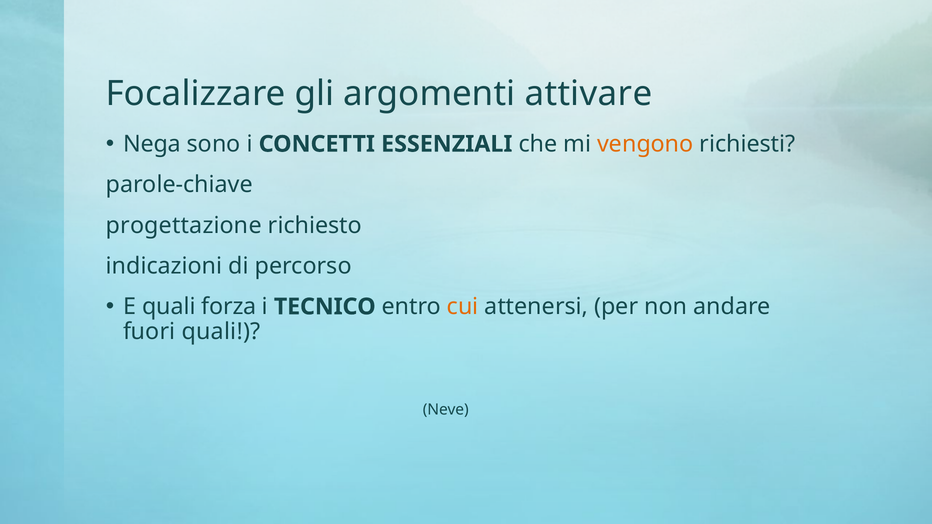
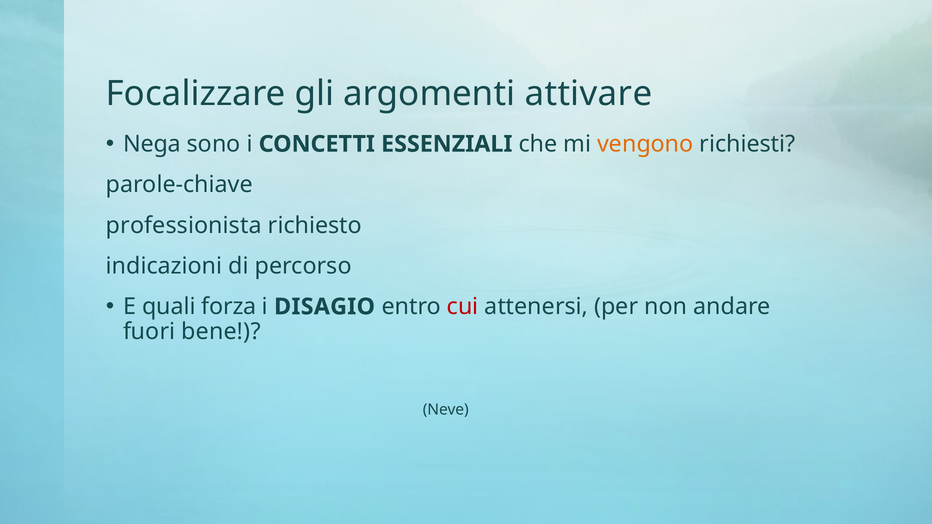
progettazione: progettazione -> professionista
TECNICO: TECNICO -> DISAGIO
cui colour: orange -> red
fuori quali: quali -> bene
